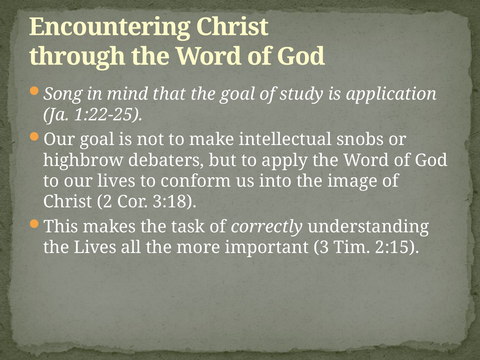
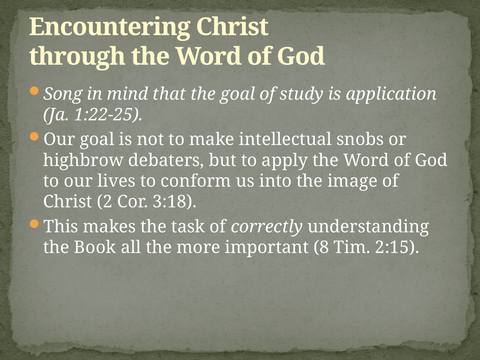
the Lives: Lives -> Book
3: 3 -> 8
